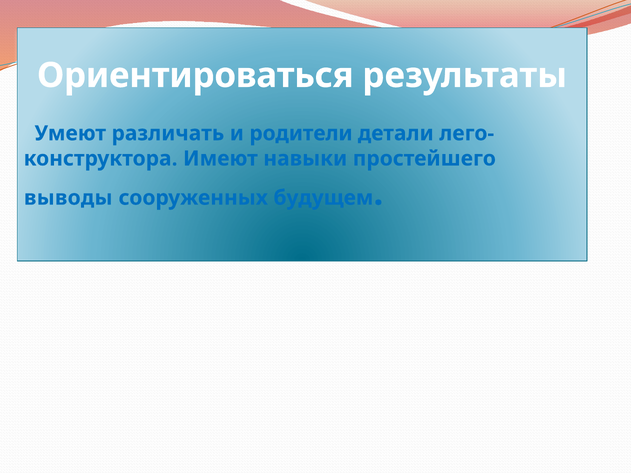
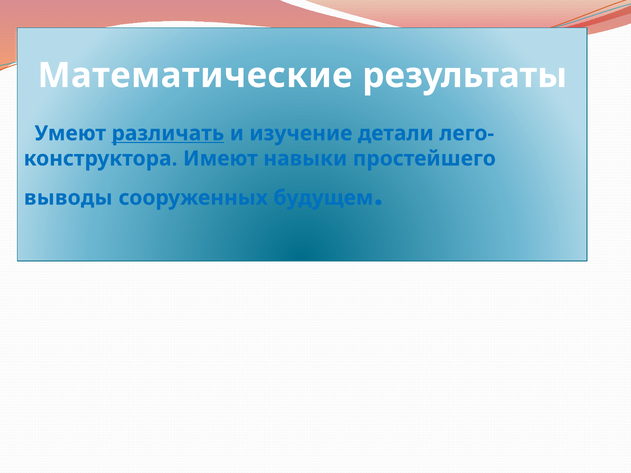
Ориентироваться: Ориентироваться -> Математические
различать underline: none -> present
родители: родители -> изучение
